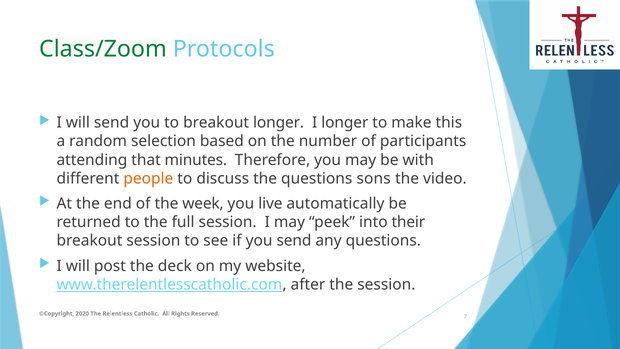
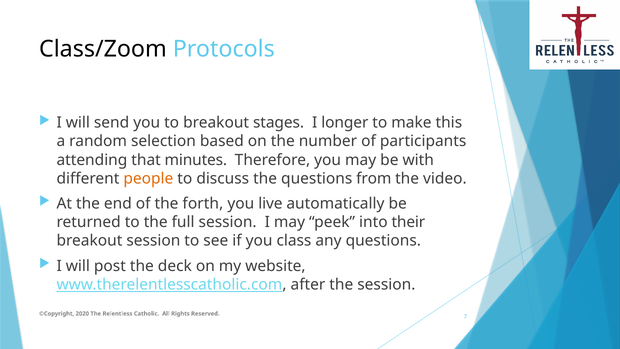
Class/Zoom colour: green -> black
breakout longer: longer -> stages
sons: sons -> from
week: week -> forth
you send: send -> class
